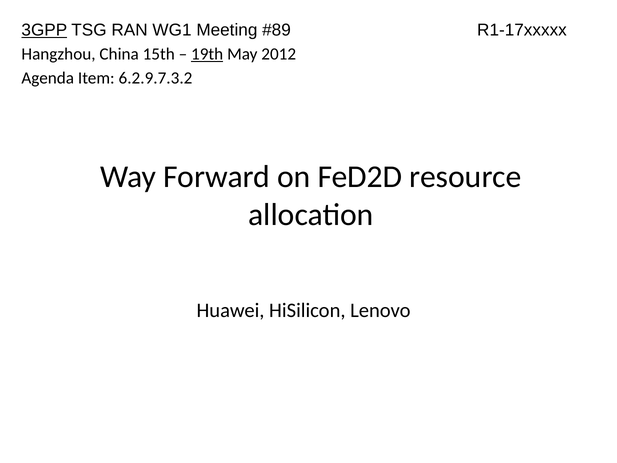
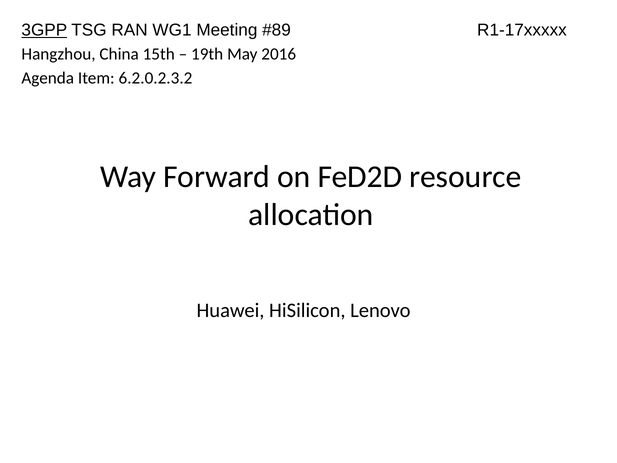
19th underline: present -> none
2012: 2012 -> 2016
6.2.9.7.3.2: 6.2.9.7.3.2 -> 6.2.0.2.3.2
